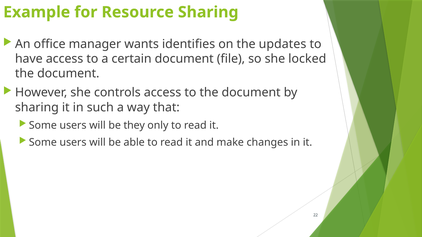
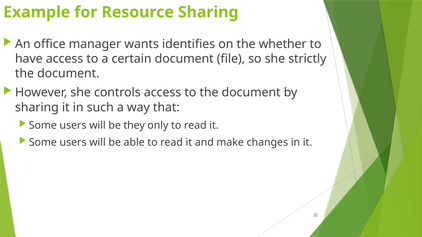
updates: updates -> whether
locked: locked -> strictly
